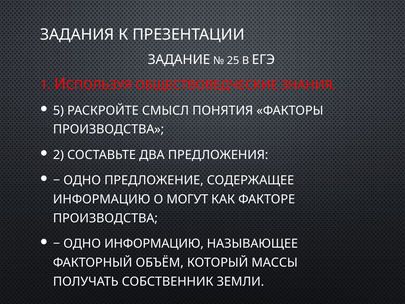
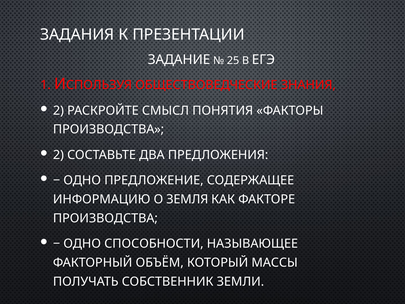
5 at (58, 110): 5 -> 2
МОГУТ: МОГУТ -> ЗЕМЛЯ
ОДНО ИНФОРМАЦИЮ: ИНФОРМАЦИЮ -> СПОСОБНОСТИ
